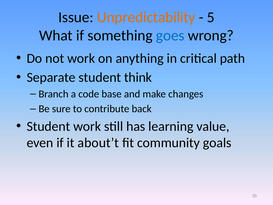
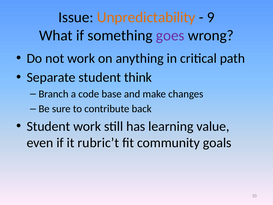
5: 5 -> 9
goes colour: blue -> purple
about’t: about’t -> rubric’t
